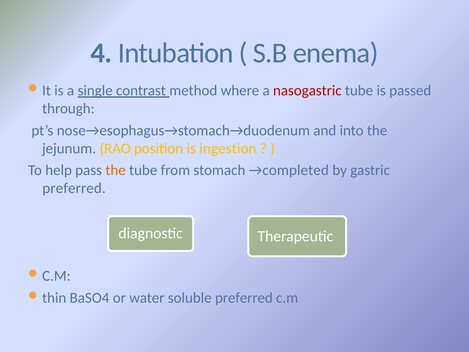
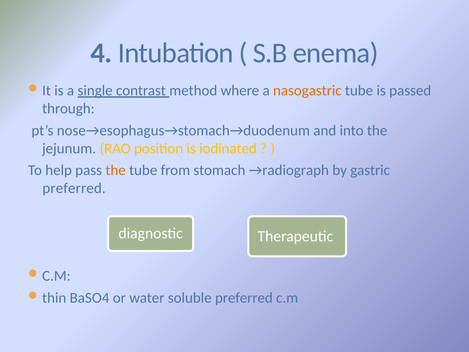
nasogastric colour: red -> orange
ingestion: ingestion -> iodinated
→completed: →completed -> →radiograph
